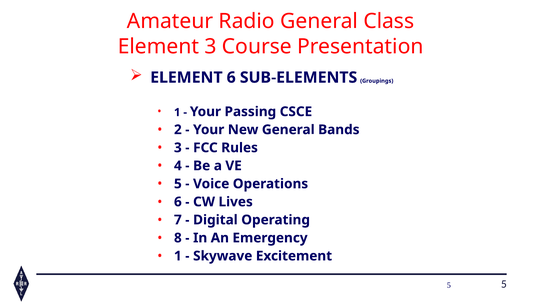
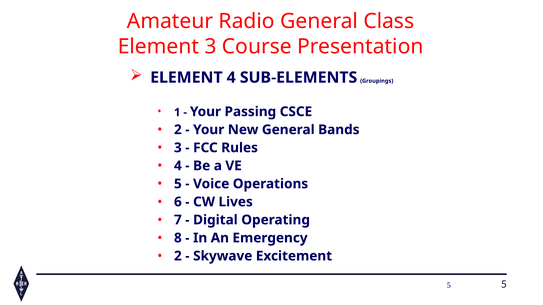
ELEMENT 6: 6 -> 4
1 at (178, 256): 1 -> 2
